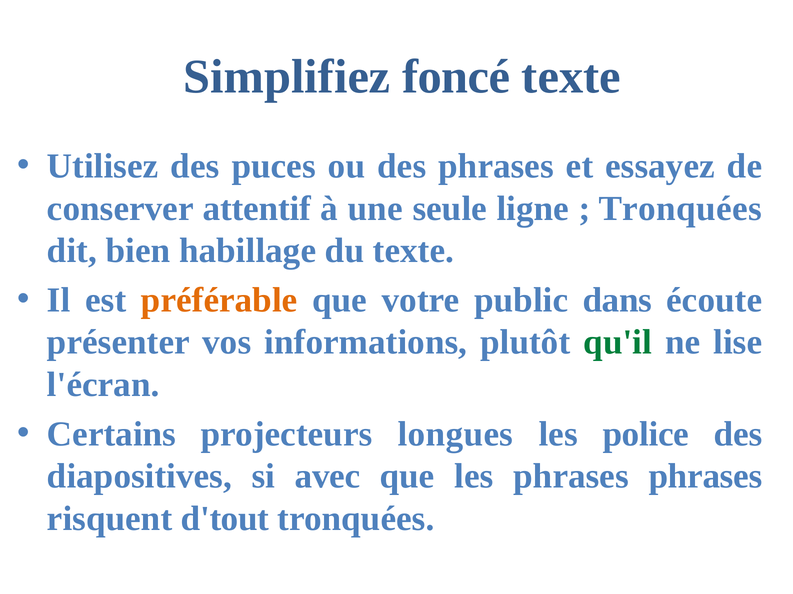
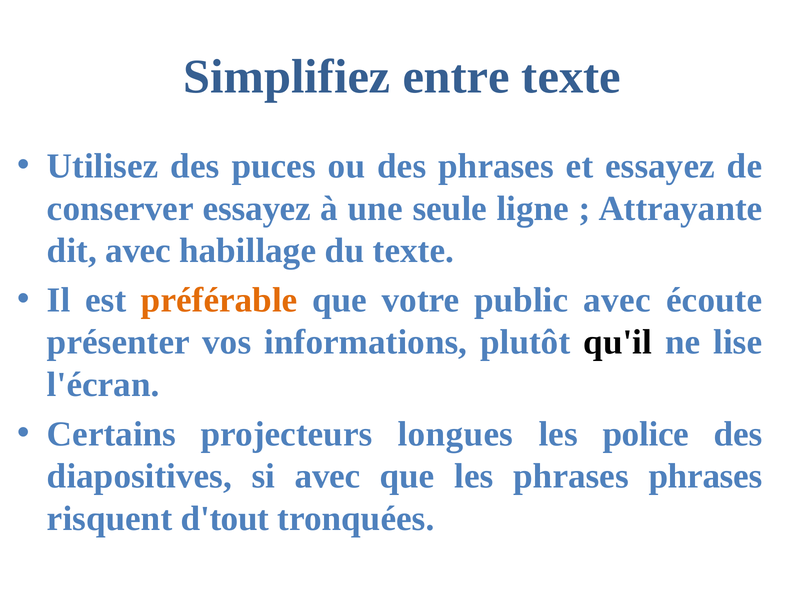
foncé: foncé -> entre
conserver attentif: attentif -> essayez
Tronquées at (680, 209): Tronquées -> Attrayante
dit bien: bien -> avec
public dans: dans -> avec
qu'il colour: green -> black
